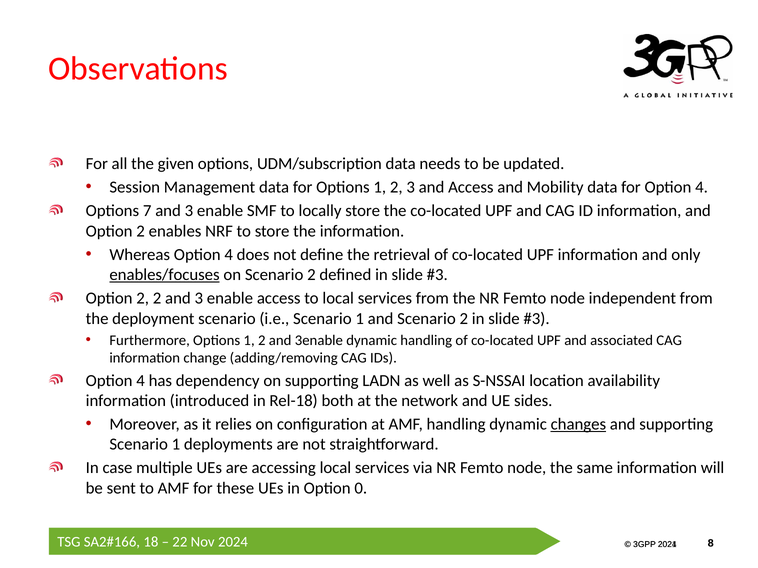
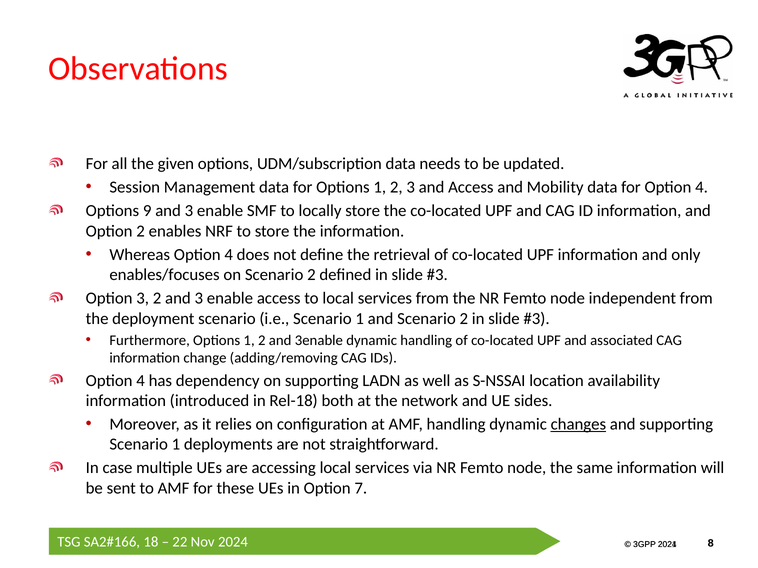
7: 7 -> 9
enables/focuses underline: present -> none
2 at (143, 299): 2 -> 3
0: 0 -> 7
